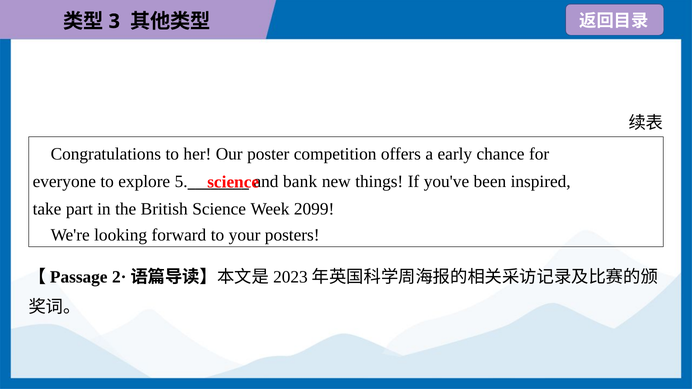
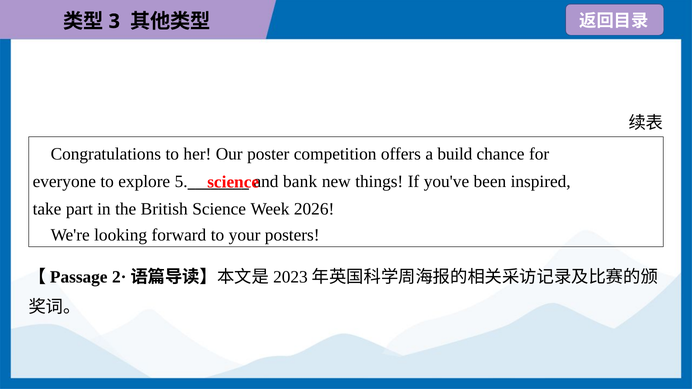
early: early -> build
2099: 2099 -> 2026
